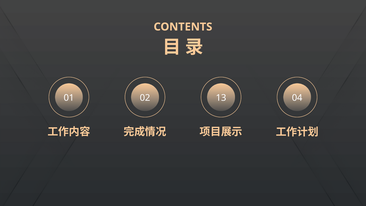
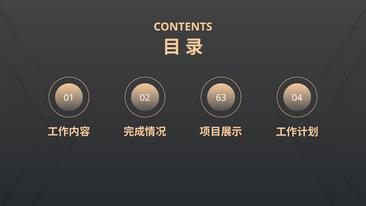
13: 13 -> 63
